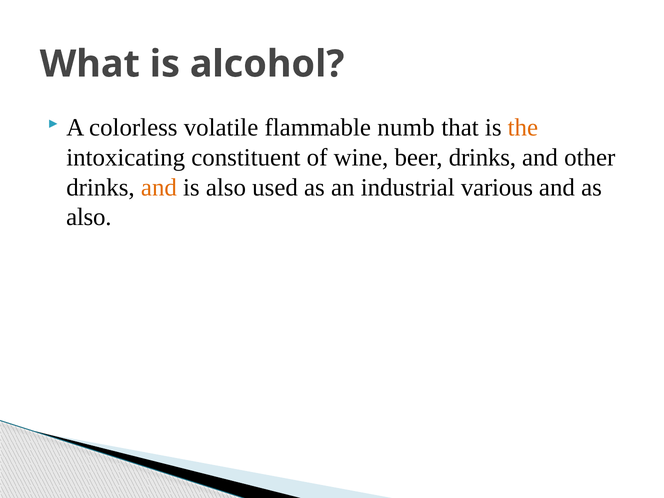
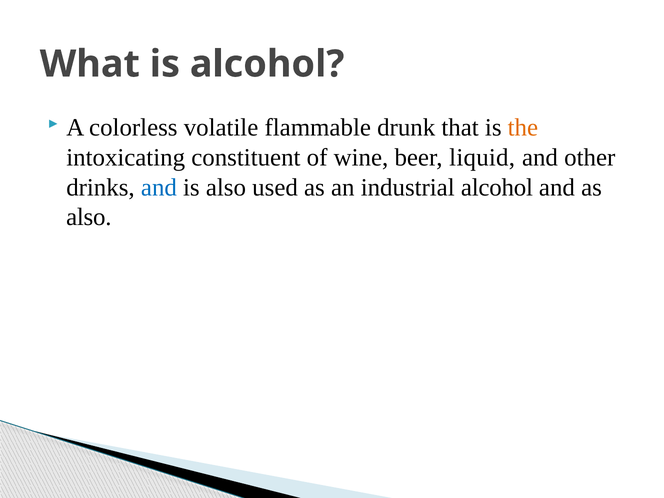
numb: numb -> drunk
beer drinks: drinks -> liquid
and at (159, 187) colour: orange -> blue
industrial various: various -> alcohol
